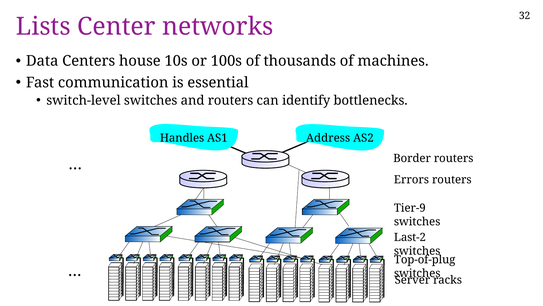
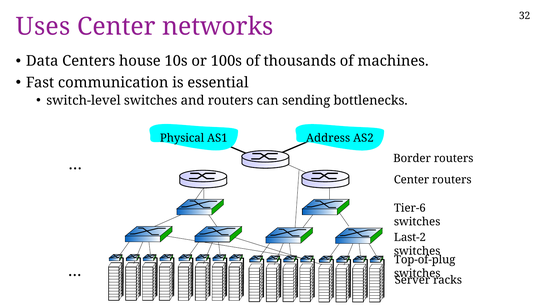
Lists: Lists -> Uses
identify: identify -> sending
Handles: Handles -> Physical
Errors at (411, 179): Errors -> Center
Tier-9: Tier-9 -> Tier-6
